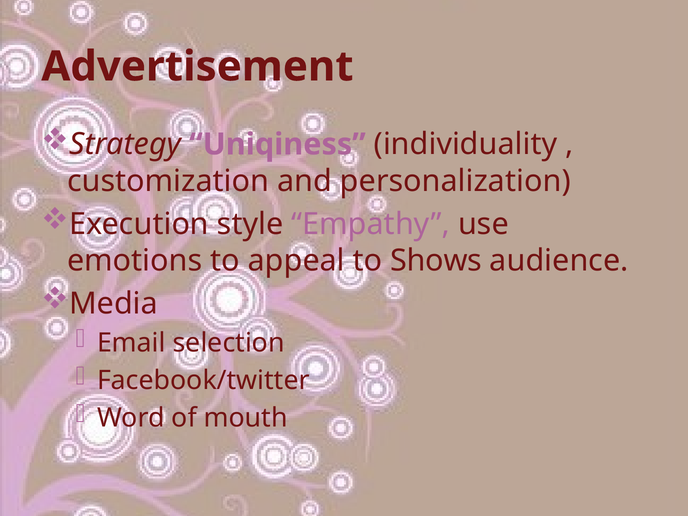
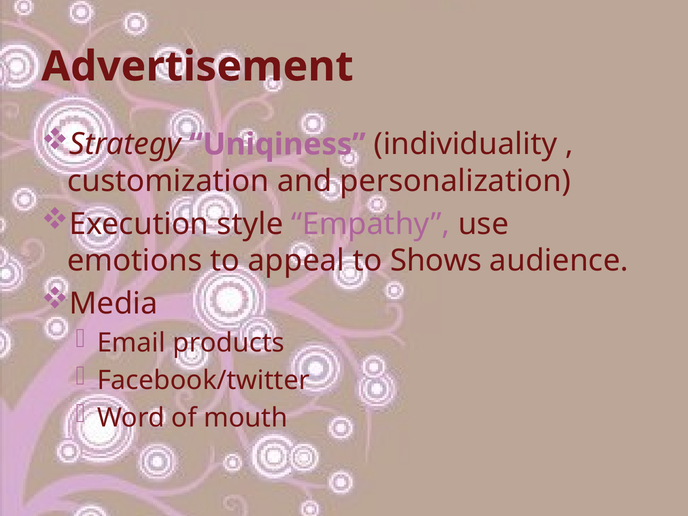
selection: selection -> products
